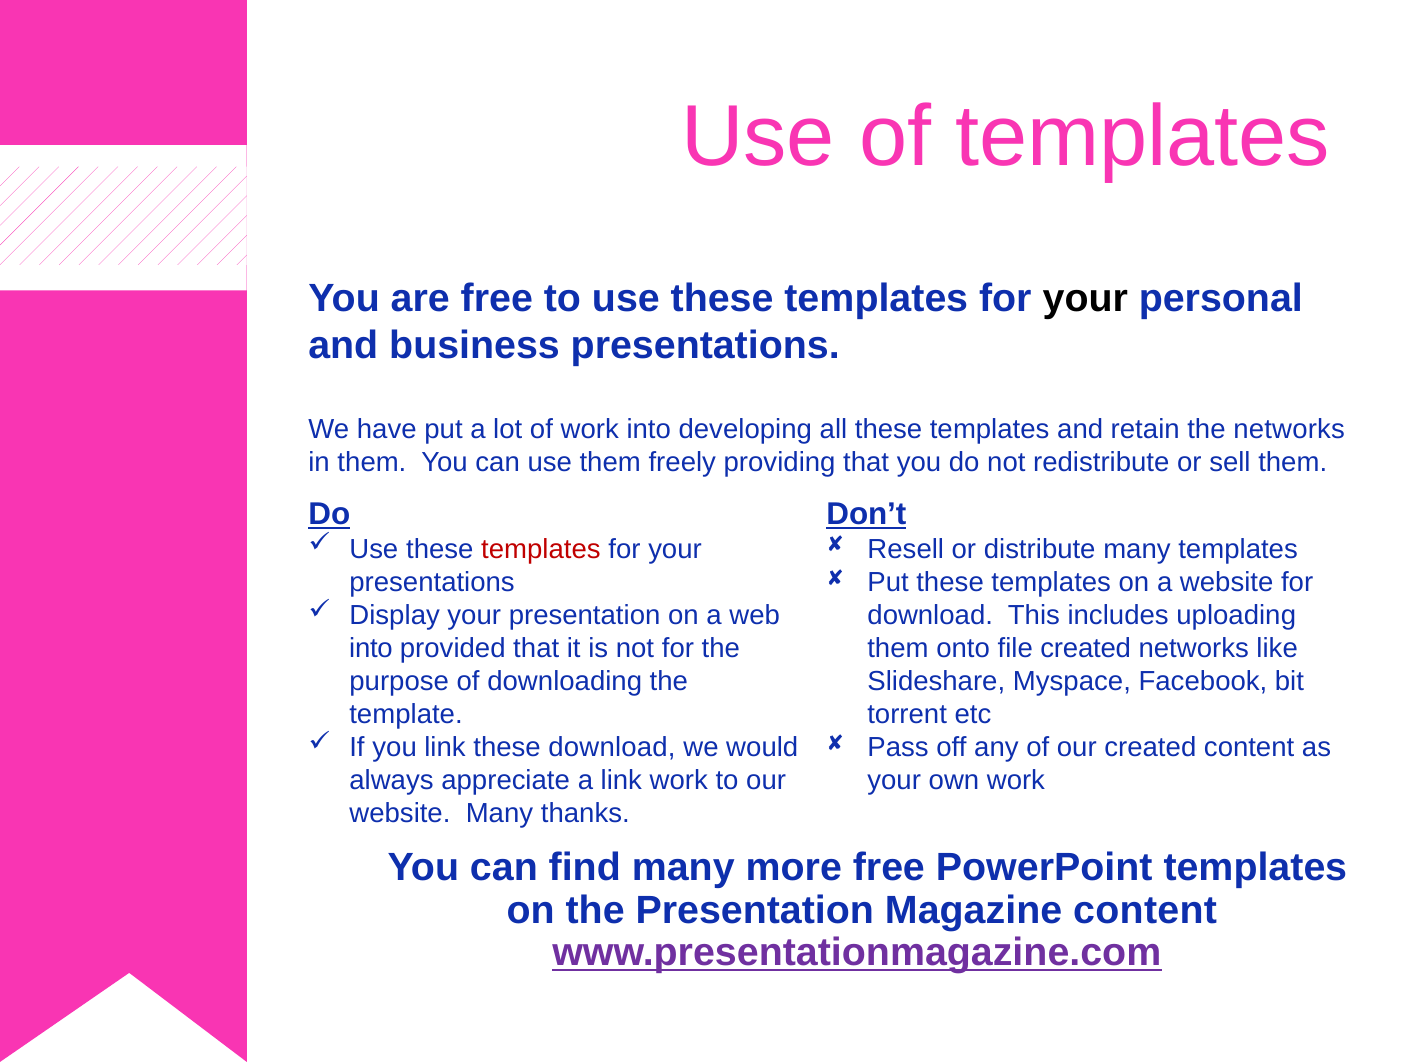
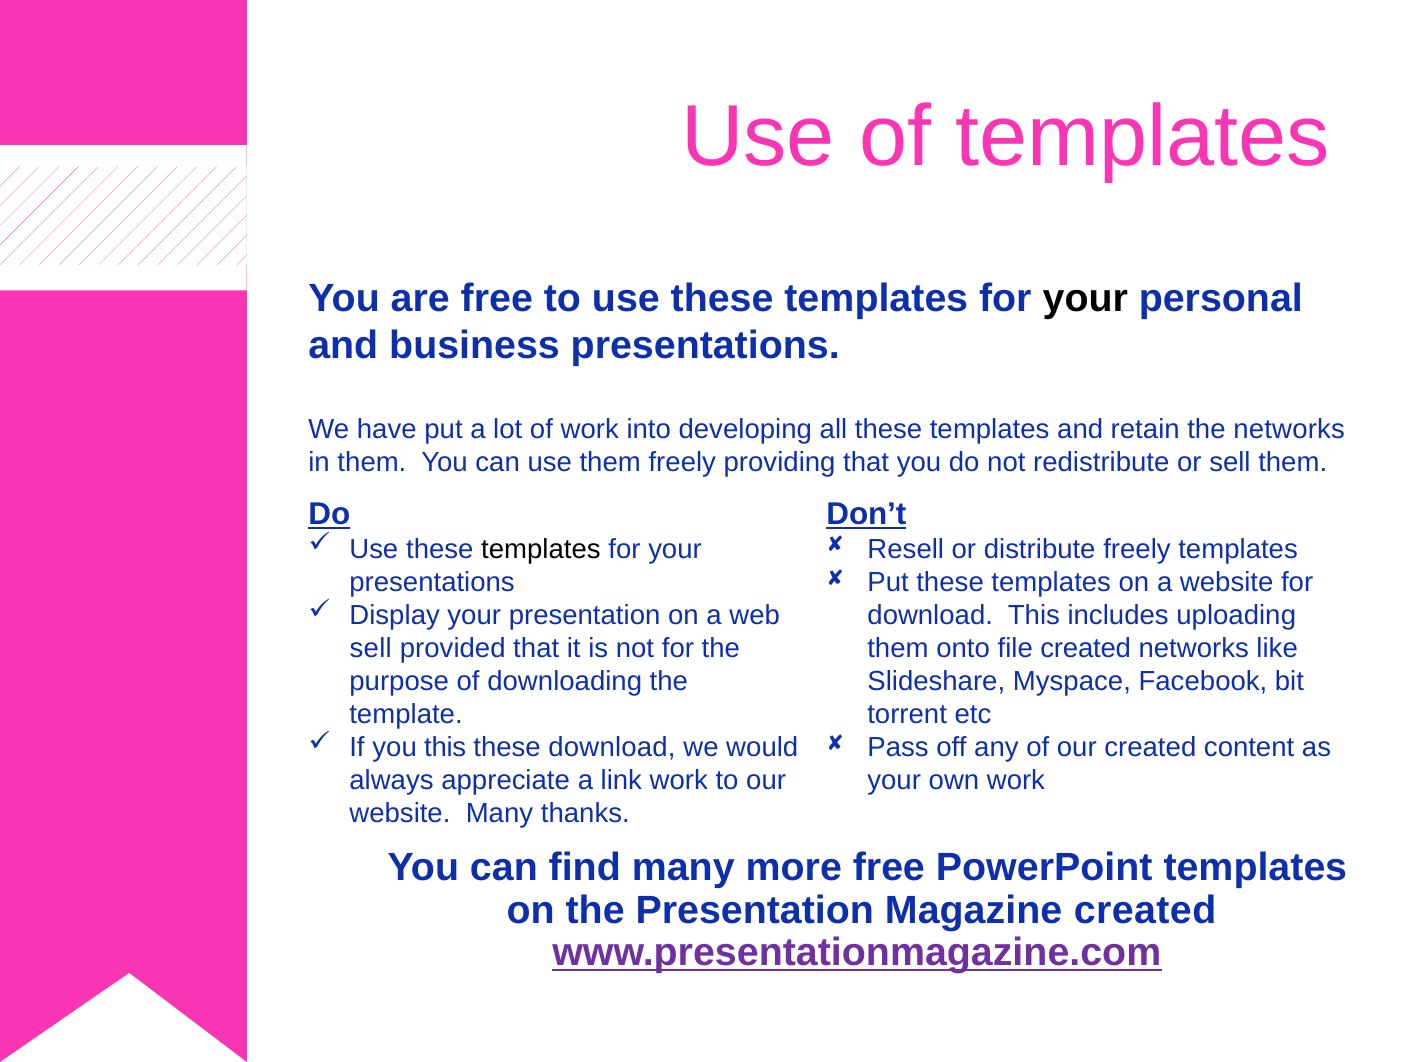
templates at (541, 549) colour: red -> black
distribute many: many -> freely
into at (371, 649): into -> sell
you link: link -> this
Magazine content: content -> created
